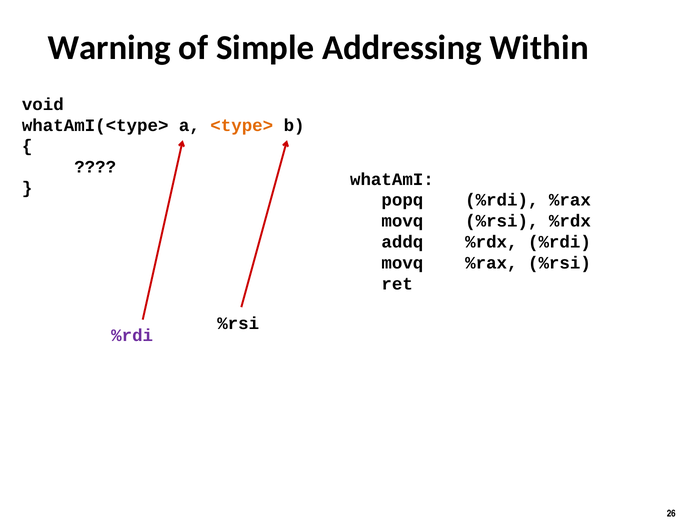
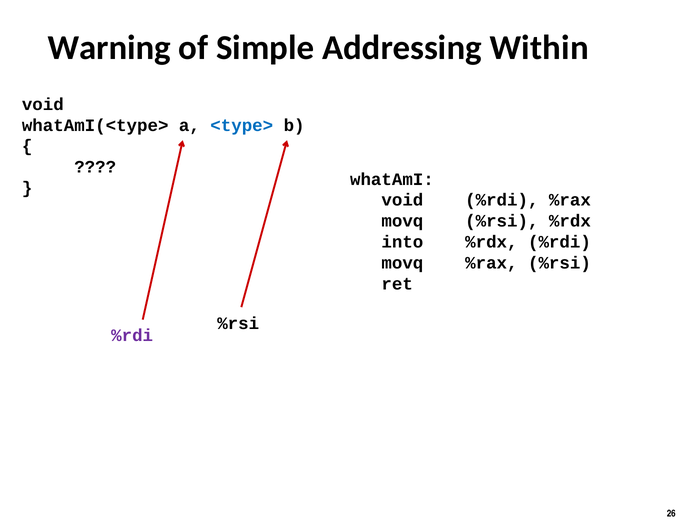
<type> colour: orange -> blue
popq at (402, 200): popq -> void
addq: addq -> into
